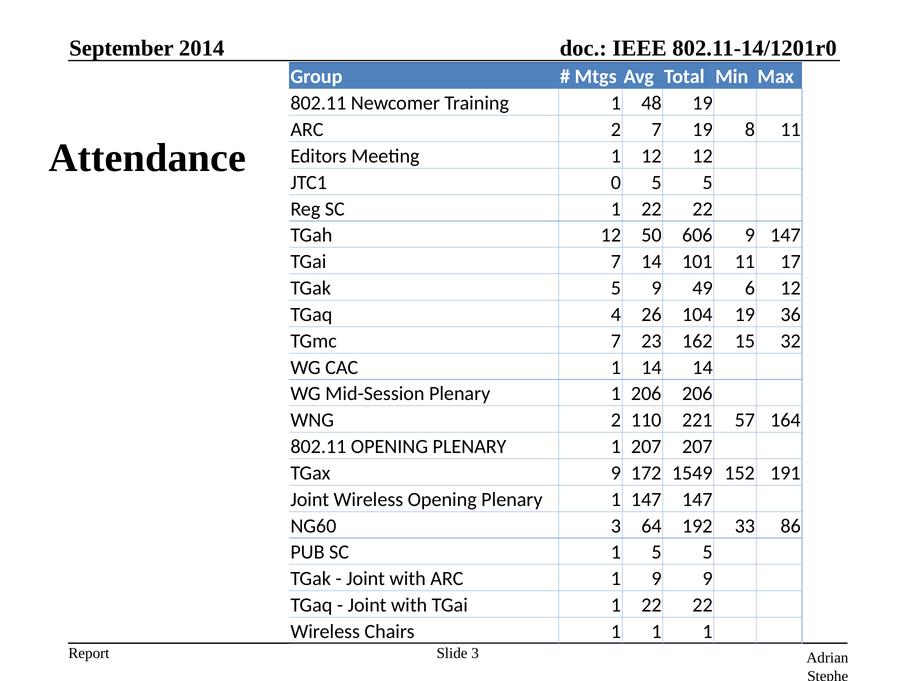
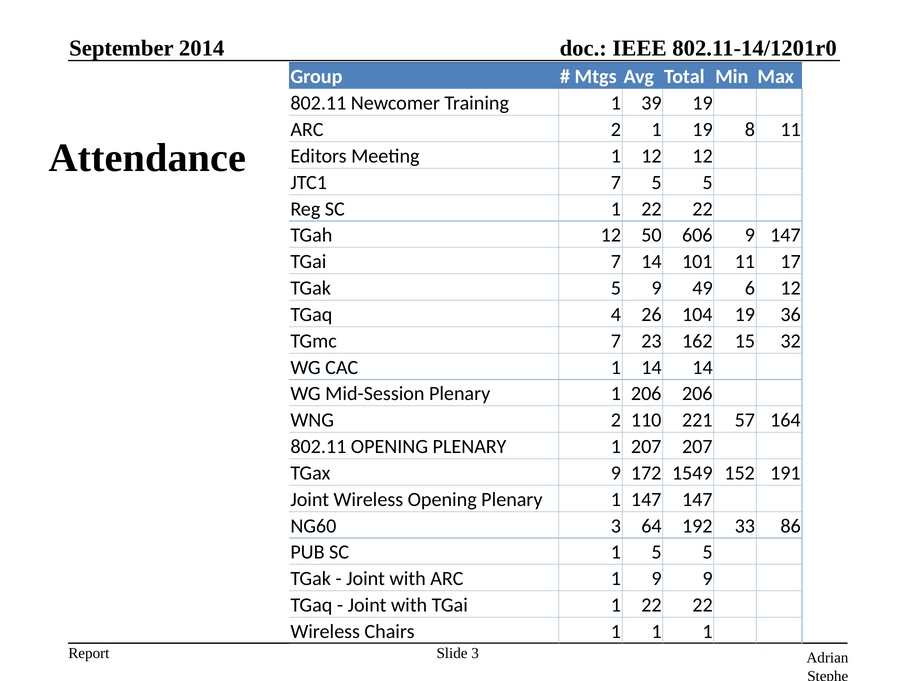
48: 48 -> 39
2 7: 7 -> 1
JTC1 0: 0 -> 7
